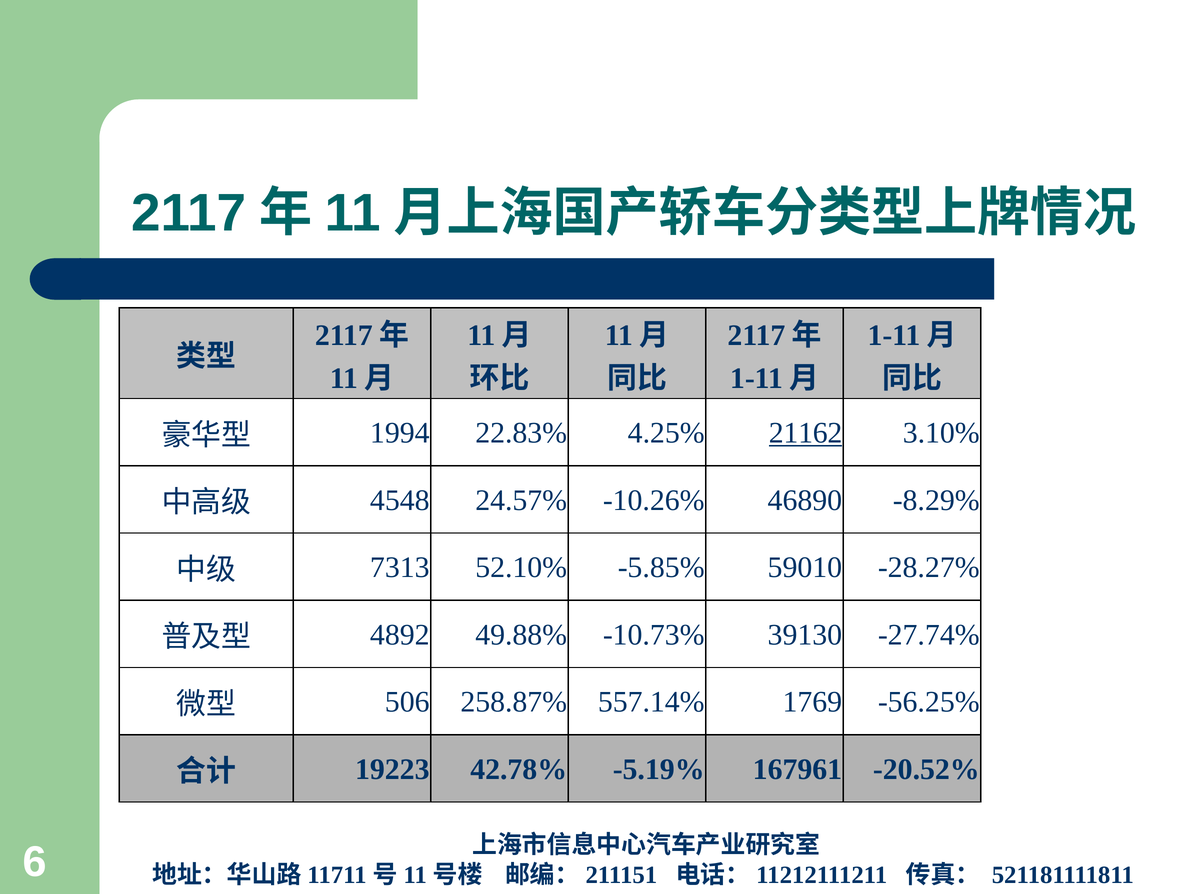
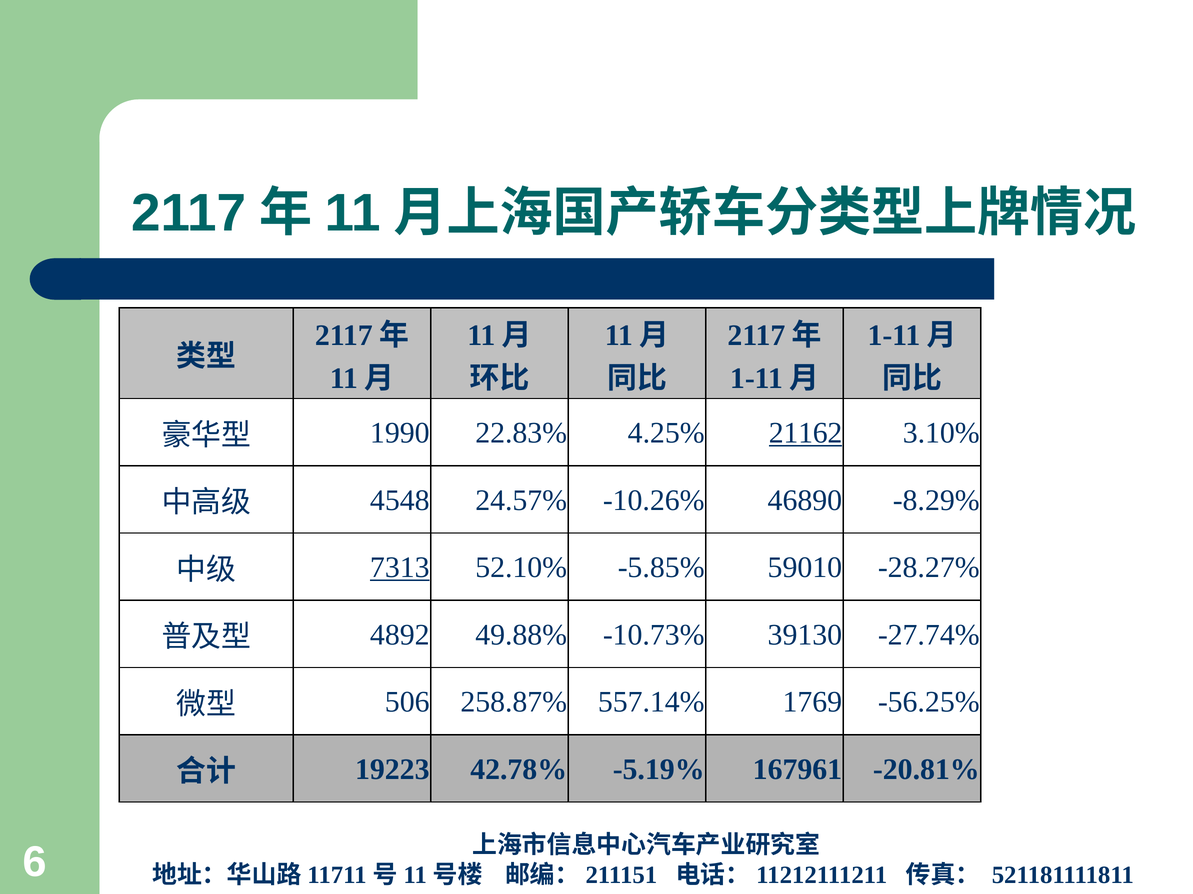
1994: 1994 -> 1990
7313 underline: none -> present
-20.52%: -20.52% -> -20.81%
